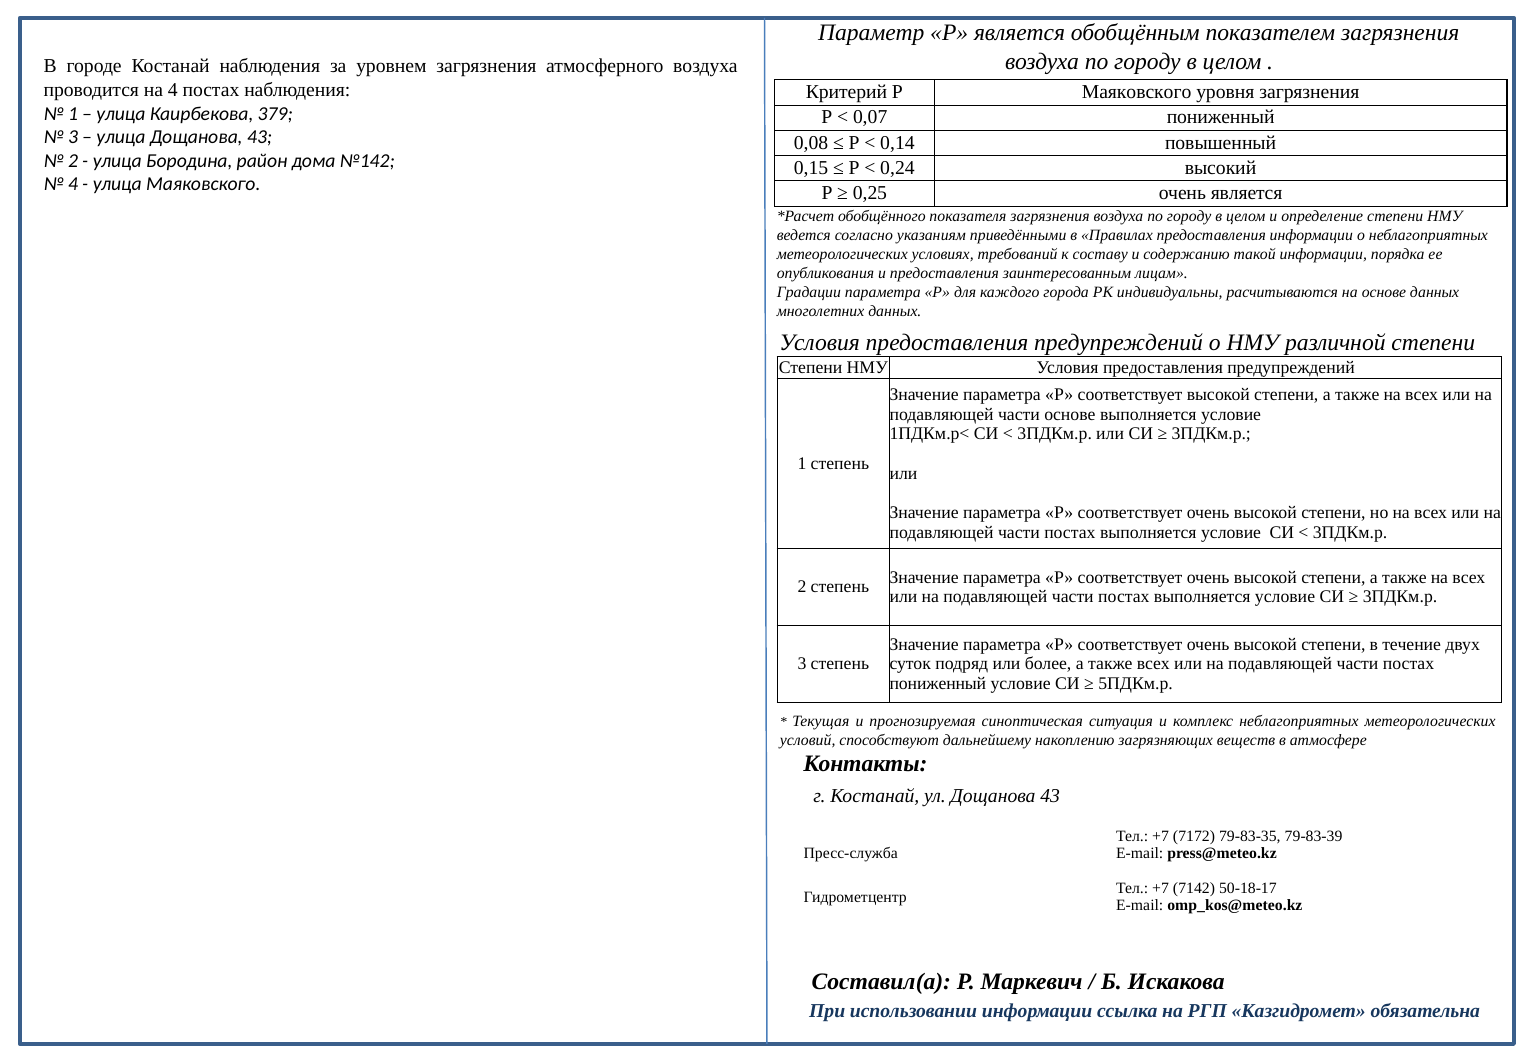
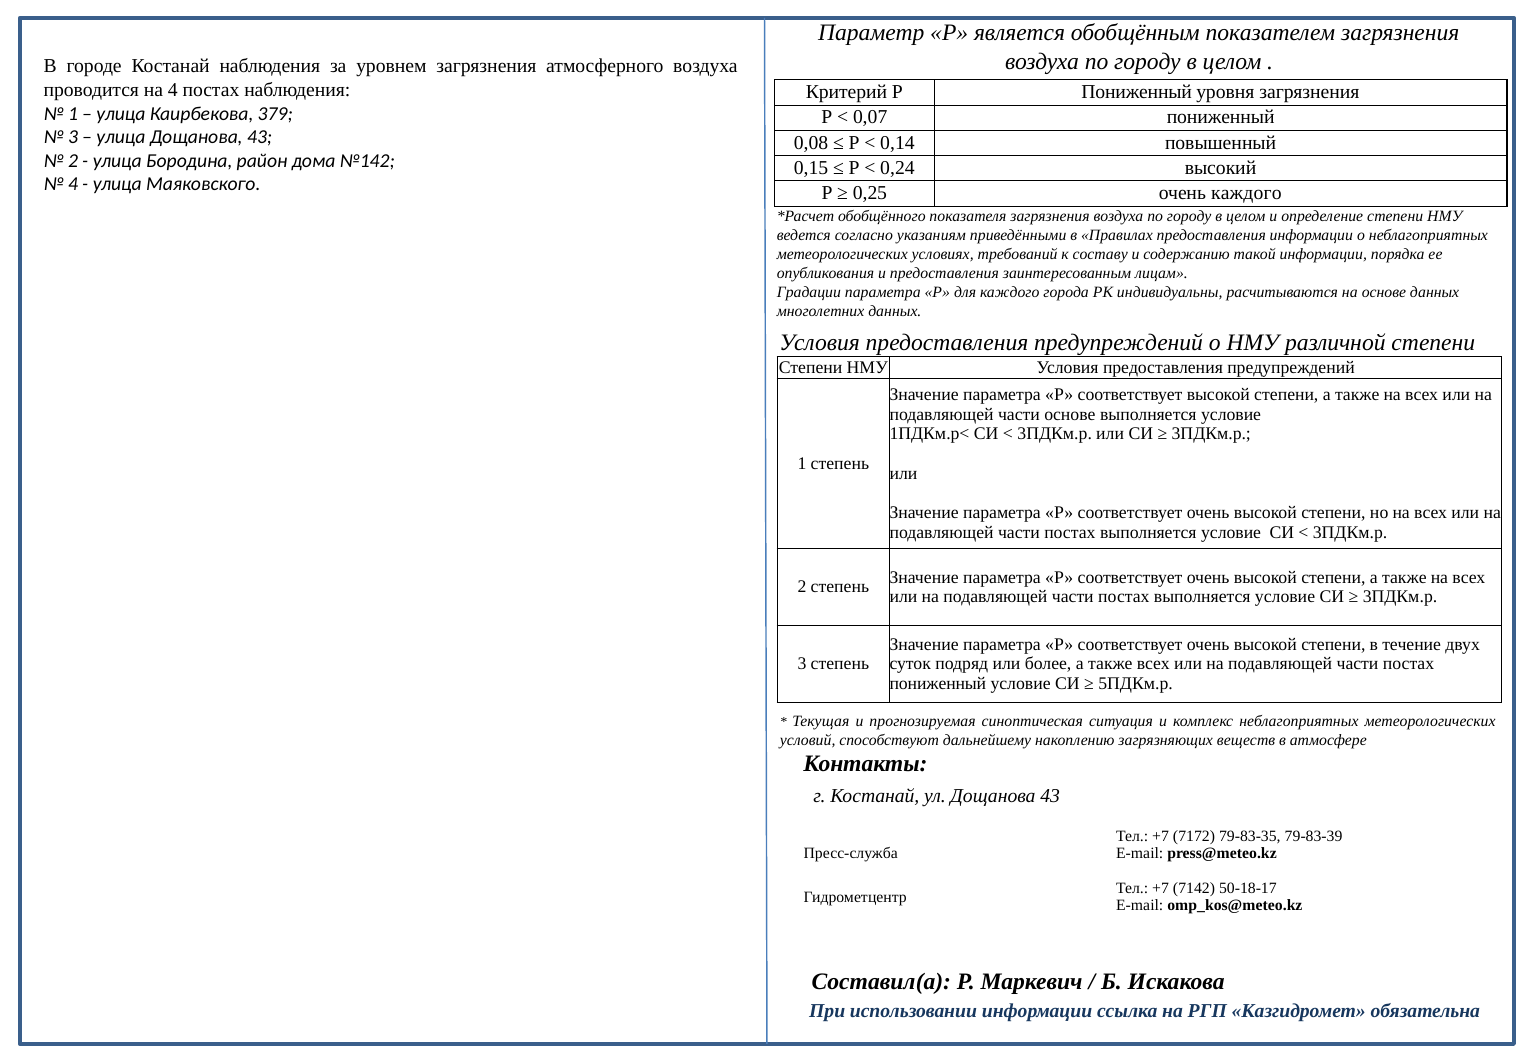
Р Маяковского: Маяковского -> Пониженный
очень является: является -> каждого
